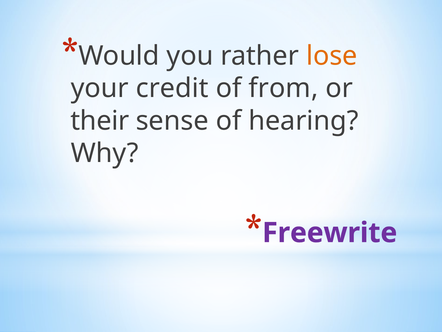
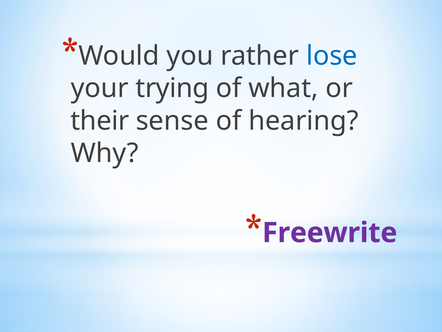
lose colour: orange -> blue
credit: credit -> trying
from: from -> what
